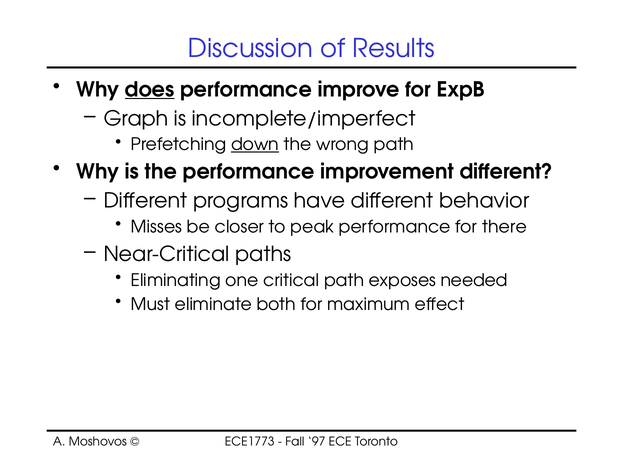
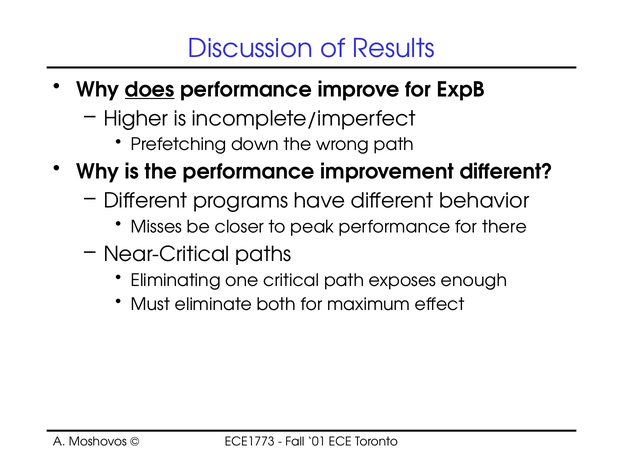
Graph: Graph -> Higher
down underline: present -> none
needed: needed -> enough
97: 97 -> 01
